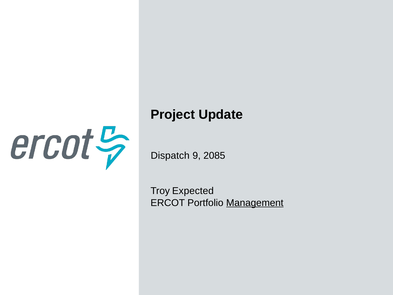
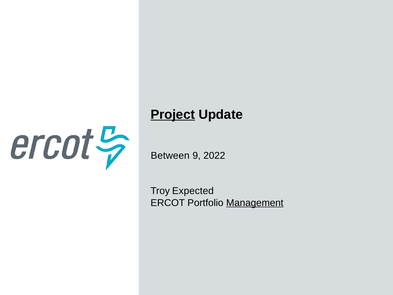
Project underline: none -> present
Dispatch: Dispatch -> Between
2085: 2085 -> 2022
